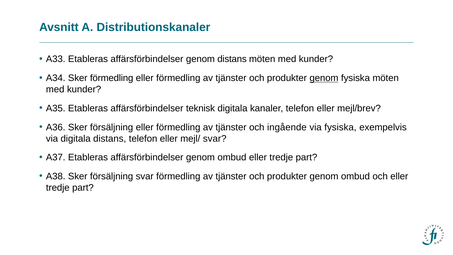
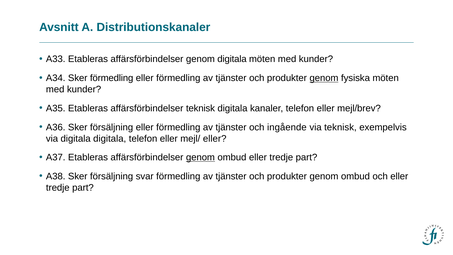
genom distans: distans -> digitala
via fysiska: fysiska -> teknisk
digitala distans: distans -> digitala
mejl/ svar: svar -> eller
genom at (200, 157) underline: none -> present
